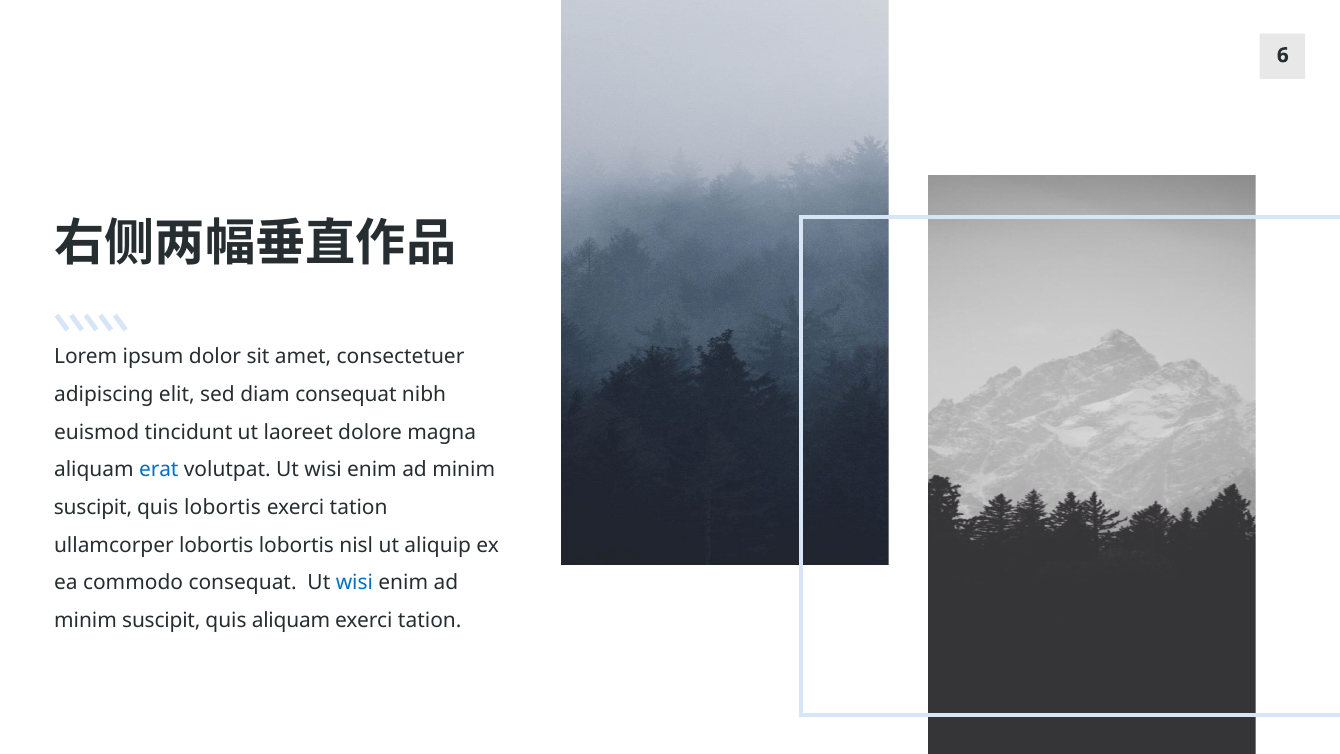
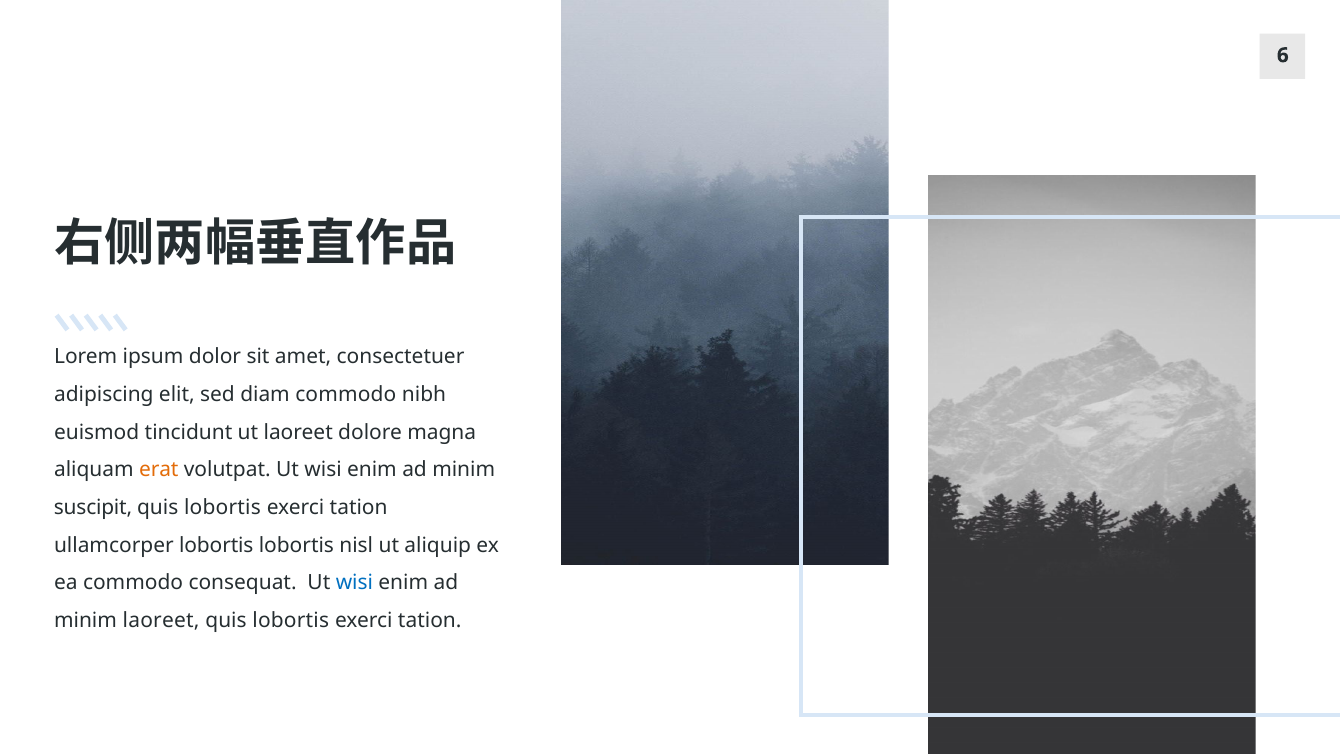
diam consequat: consequat -> commodo
erat colour: blue -> orange
suscipit at (161, 620): suscipit -> laoreet
aliquam at (291, 620): aliquam -> lobortis
